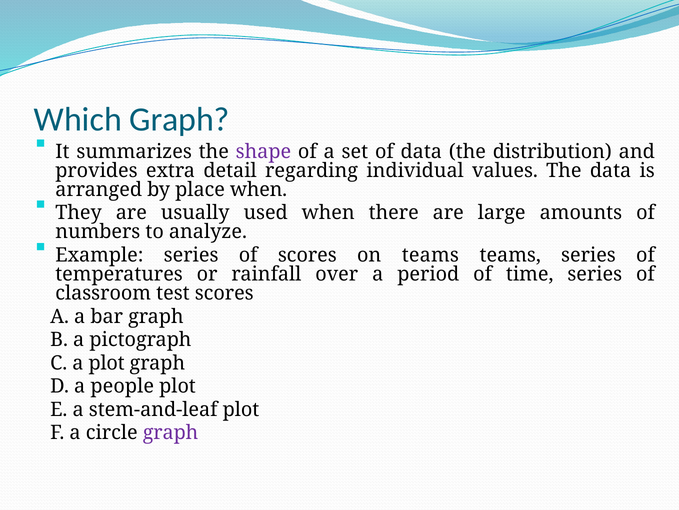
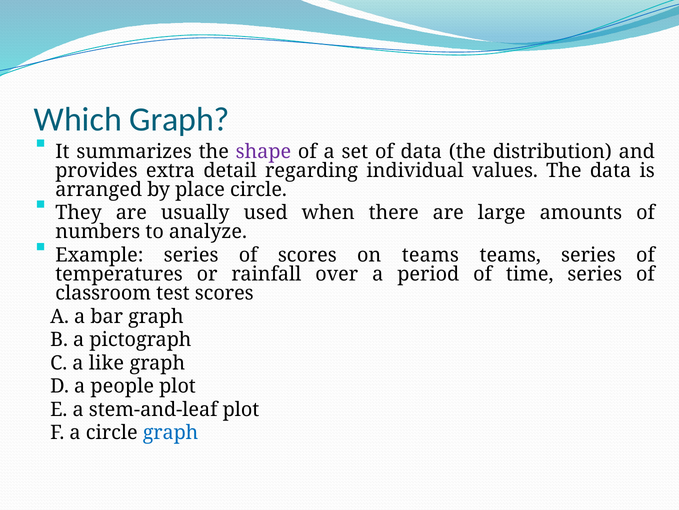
place when: when -> circle
a plot: plot -> like
graph at (171, 432) colour: purple -> blue
